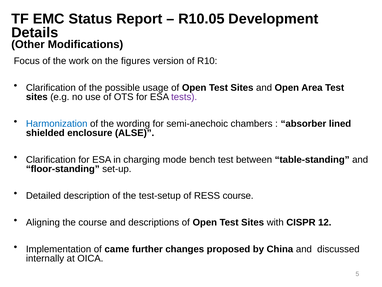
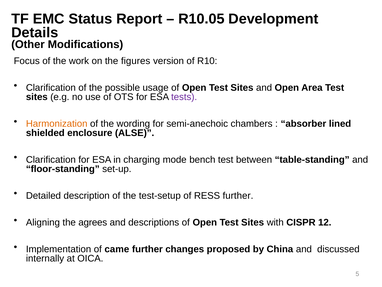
Harmonization colour: blue -> orange
RESS course: course -> further
the course: course -> agrees
